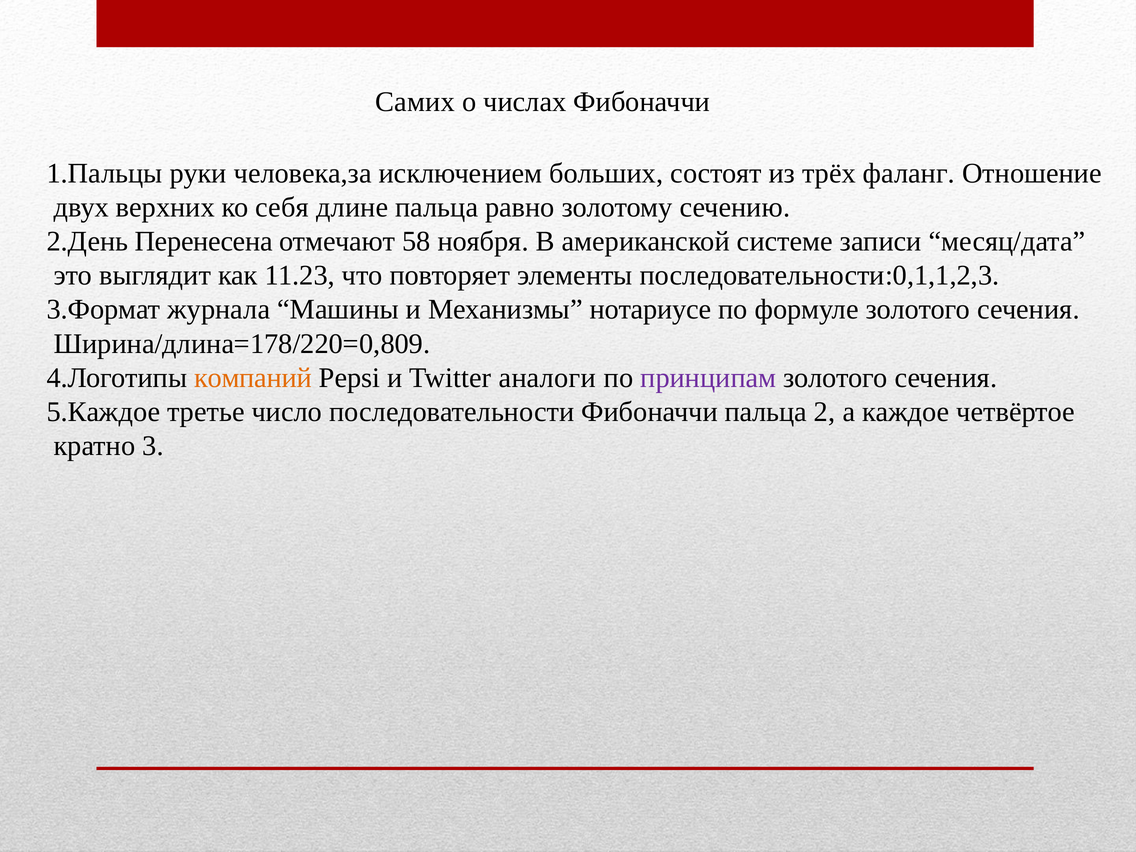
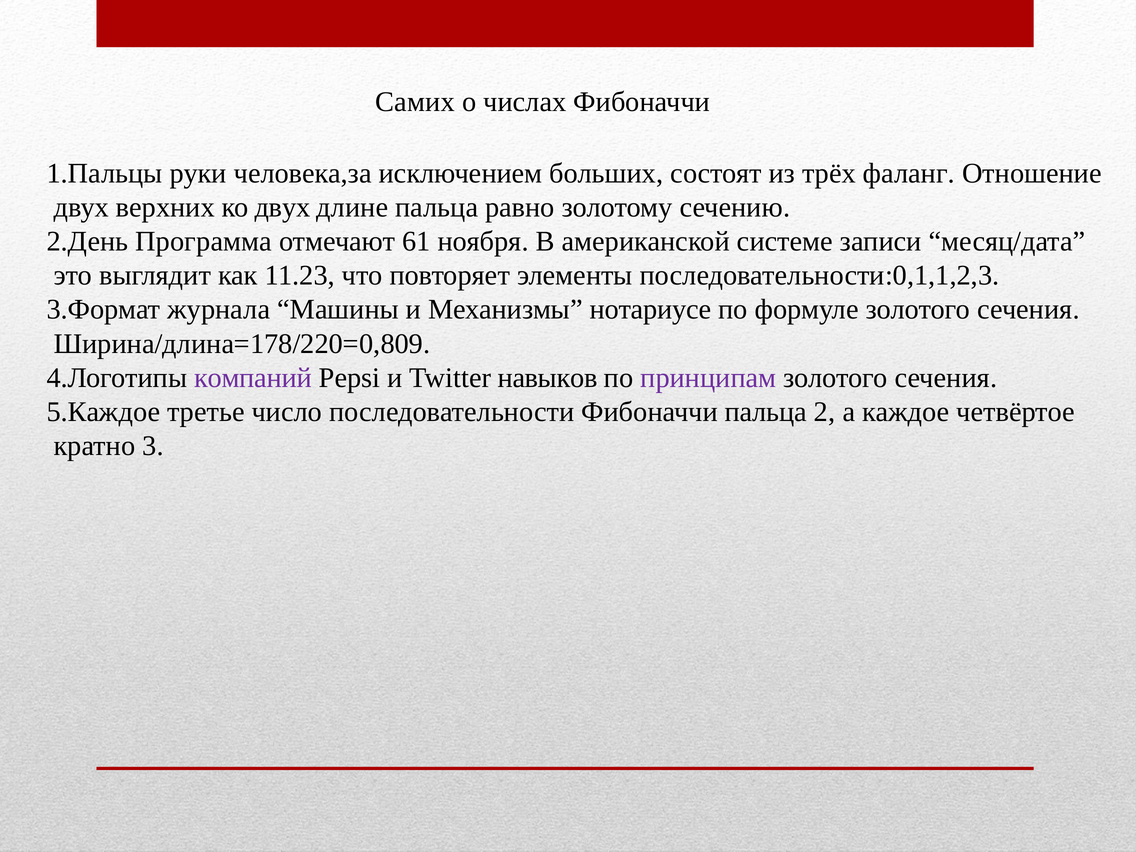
ко себя: себя -> двух
Перенесена: Перенесена -> Программа
58: 58 -> 61
компаний colour: orange -> purple
аналоги: аналоги -> навыков
